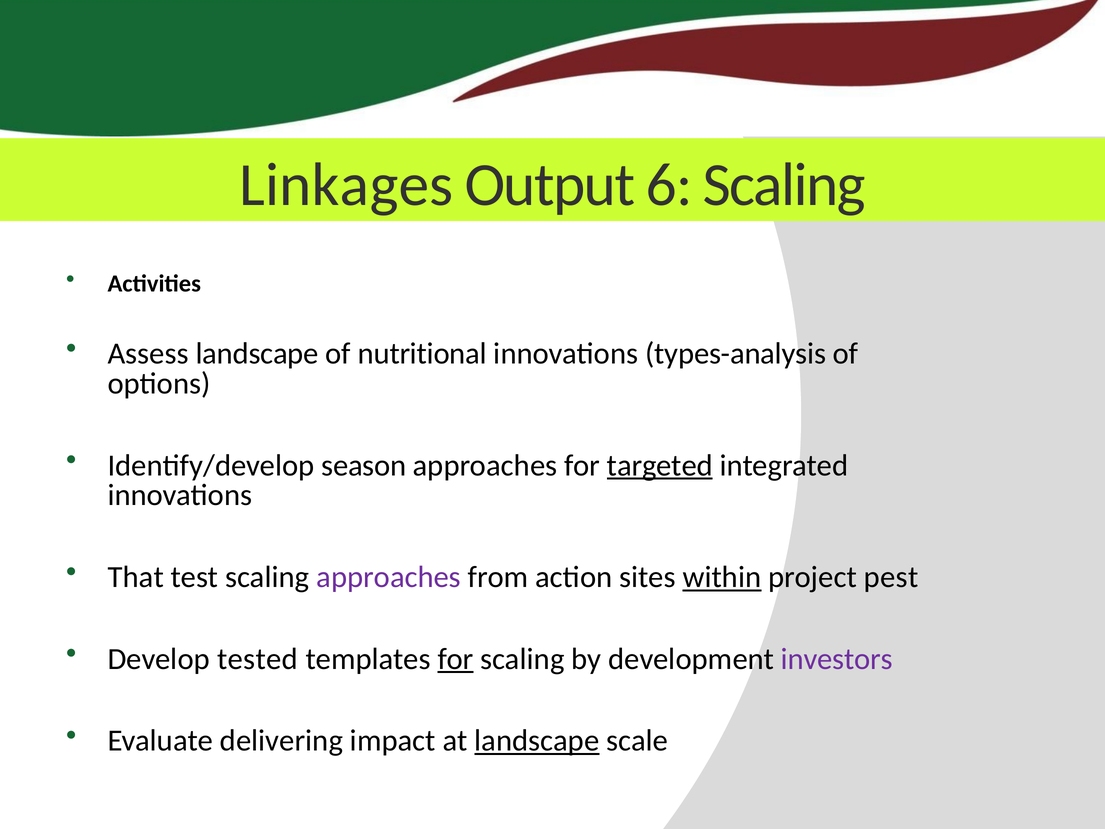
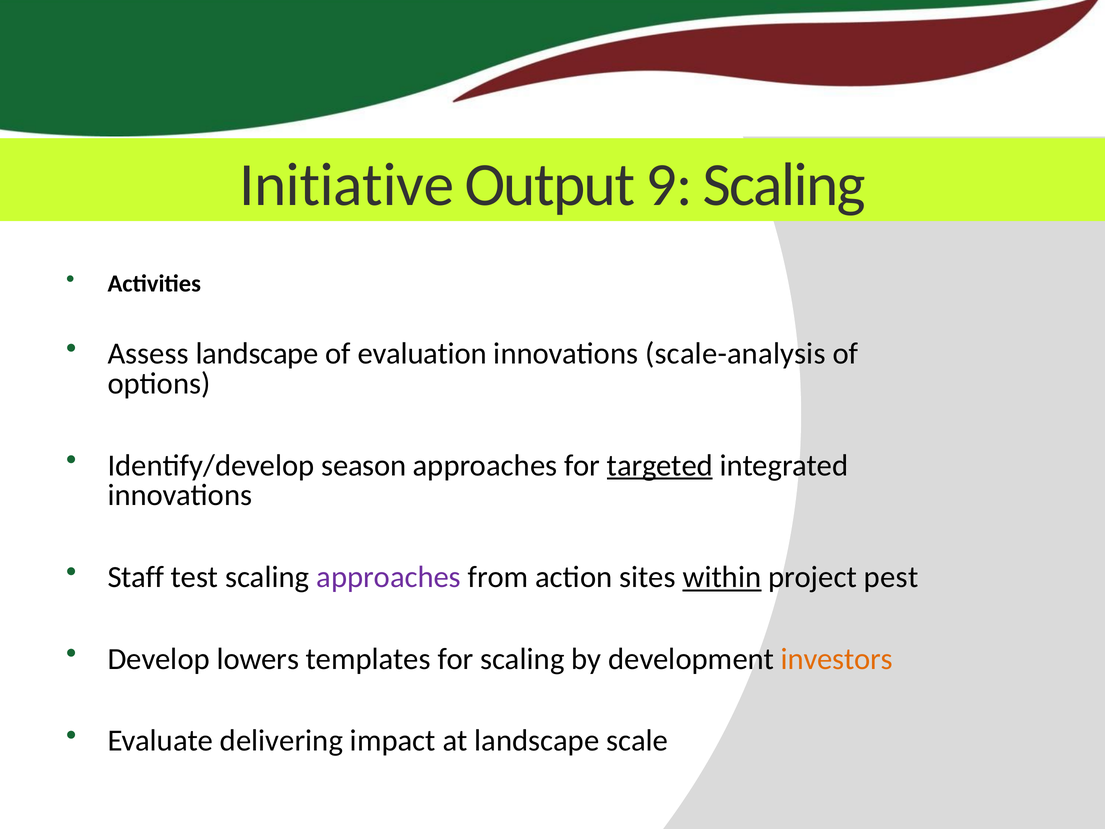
Linkages: Linkages -> Initiative
6: 6 -> 9
nutritional: nutritional -> evaluation
types-analysis: types-analysis -> scale-analysis
That: That -> Staff
tested: tested -> lowers
for at (456, 659) underline: present -> none
investors colour: purple -> orange
landscape at (537, 741) underline: present -> none
